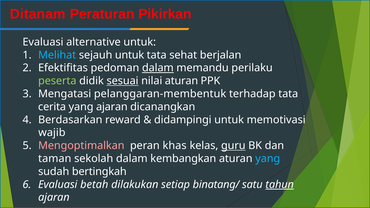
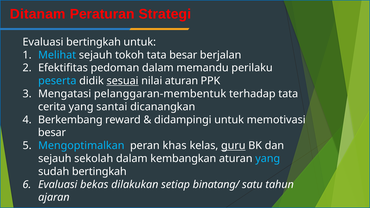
Pikirkan: Pikirkan -> Strategi
Evaluasi alternative: alternative -> bertingkah
sejauh untuk: untuk -> tokoh
tata sehat: sehat -> besar
dalam at (158, 68) underline: present -> none
peserta colour: light green -> light blue
yang ajaran: ajaran -> santai
Berdasarkan: Berdasarkan -> Berkembang
wajib at (52, 133): wajib -> besar
Mengoptimalkan colour: pink -> light blue
taman at (55, 159): taman -> sejauh
betah: betah -> bekas
tahun underline: present -> none
